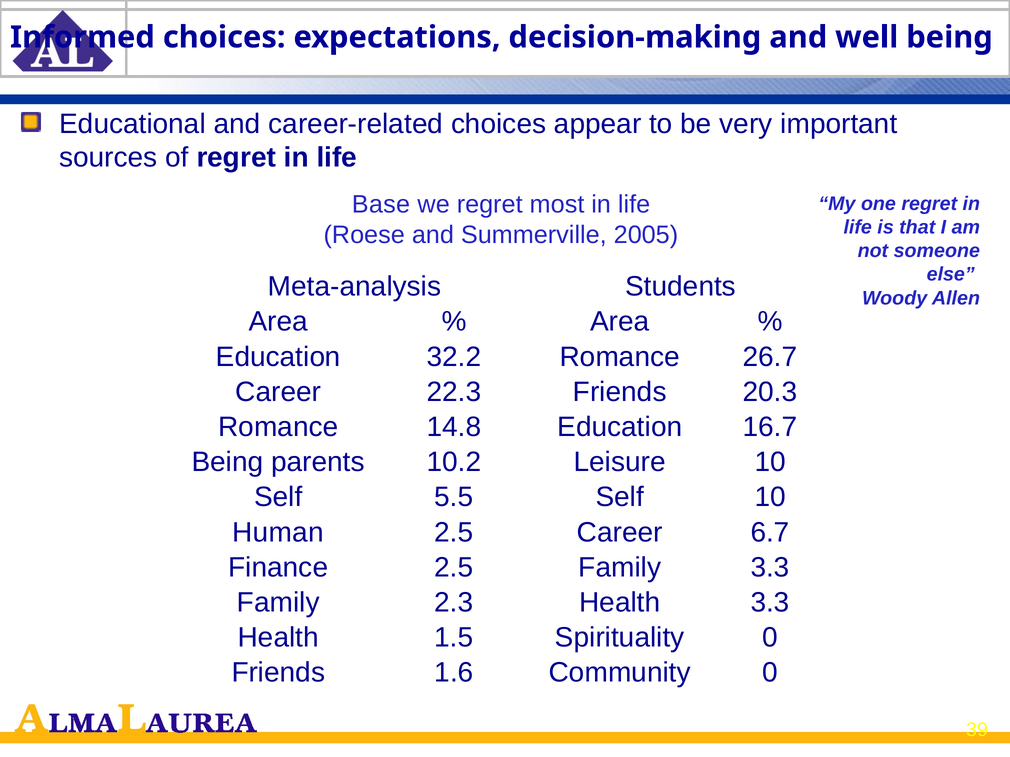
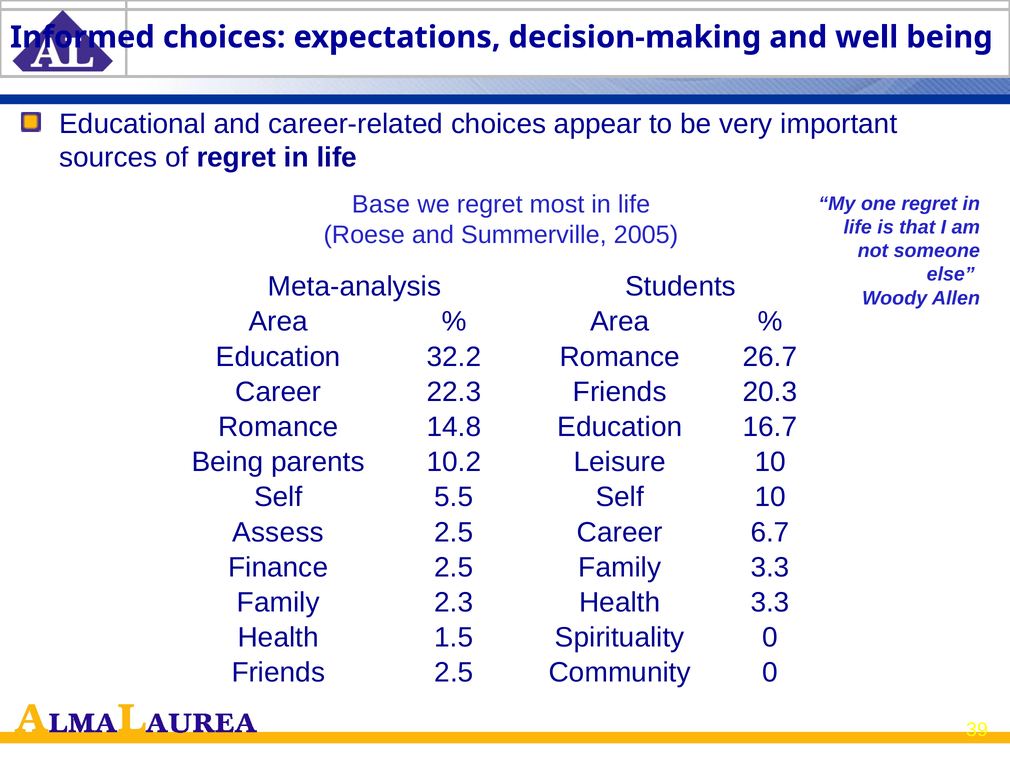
Human: Human -> Assess
Friends 1.6: 1.6 -> 2.5
